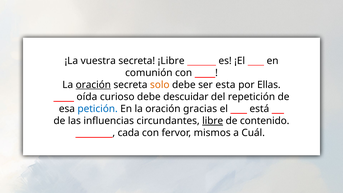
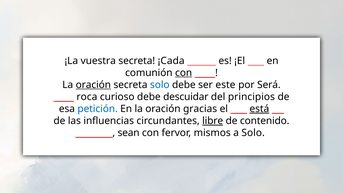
¡Libre: ¡Libre -> ¡Cada
con at (184, 73) underline: none -> present
solo at (160, 85) colour: orange -> blue
esta: esta -> este
Ellas: Ellas -> Será
oída: oída -> roca
repetición: repetición -> principios
está underline: none -> present
cada: cada -> sean
a Cuál: Cuál -> Solo
